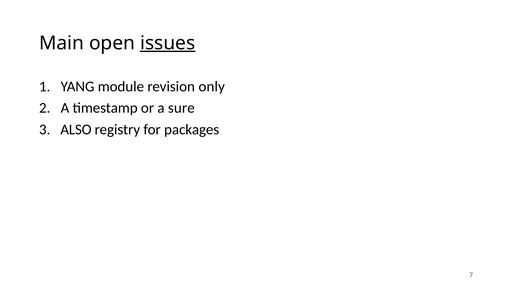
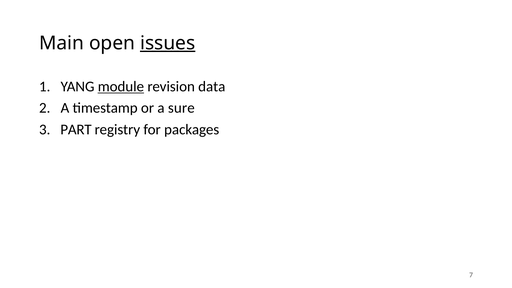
module underline: none -> present
only: only -> data
ALSO: ALSO -> PART
